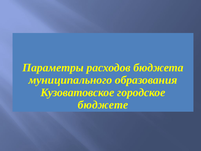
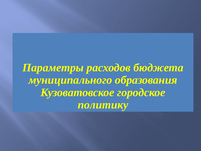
бюджете: бюджете -> политику
